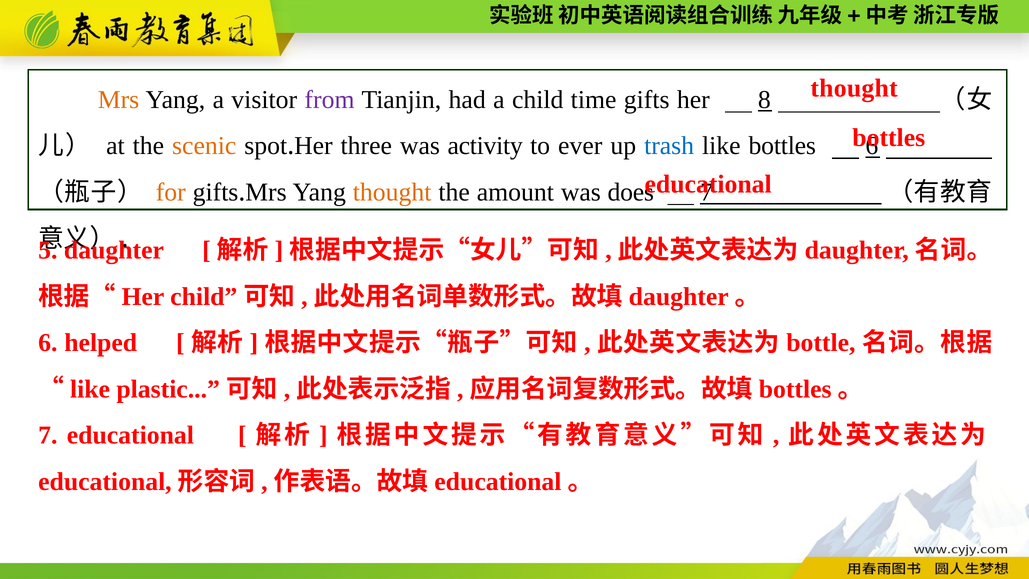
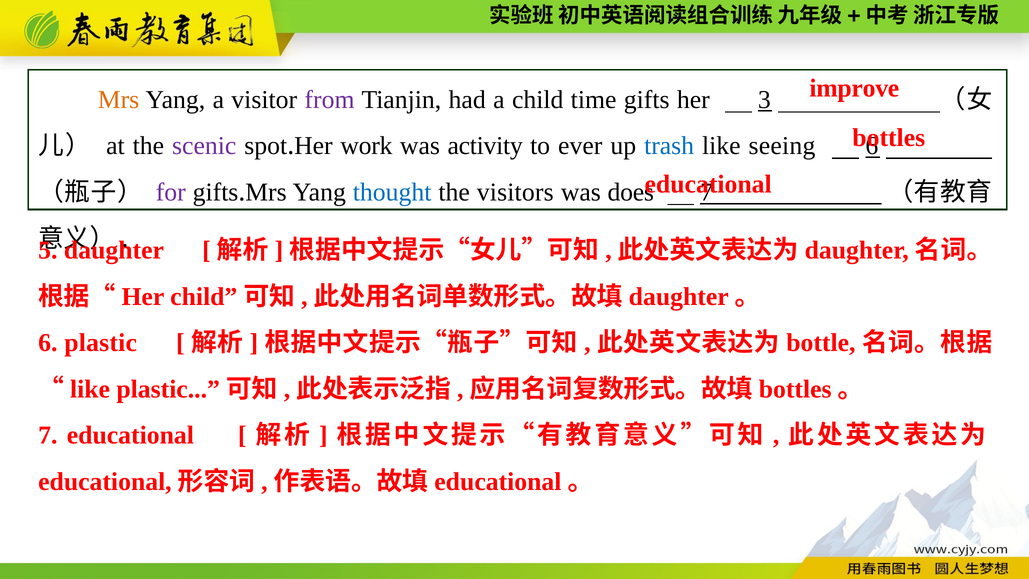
thought at (854, 88): thought -> improve
8: 8 -> 3
scenic colour: orange -> purple
three: three -> work
like bottles: bottles -> seeing
for colour: orange -> purple
thought at (392, 192) colour: orange -> blue
amount: amount -> visitors
helped: helped -> plastic
